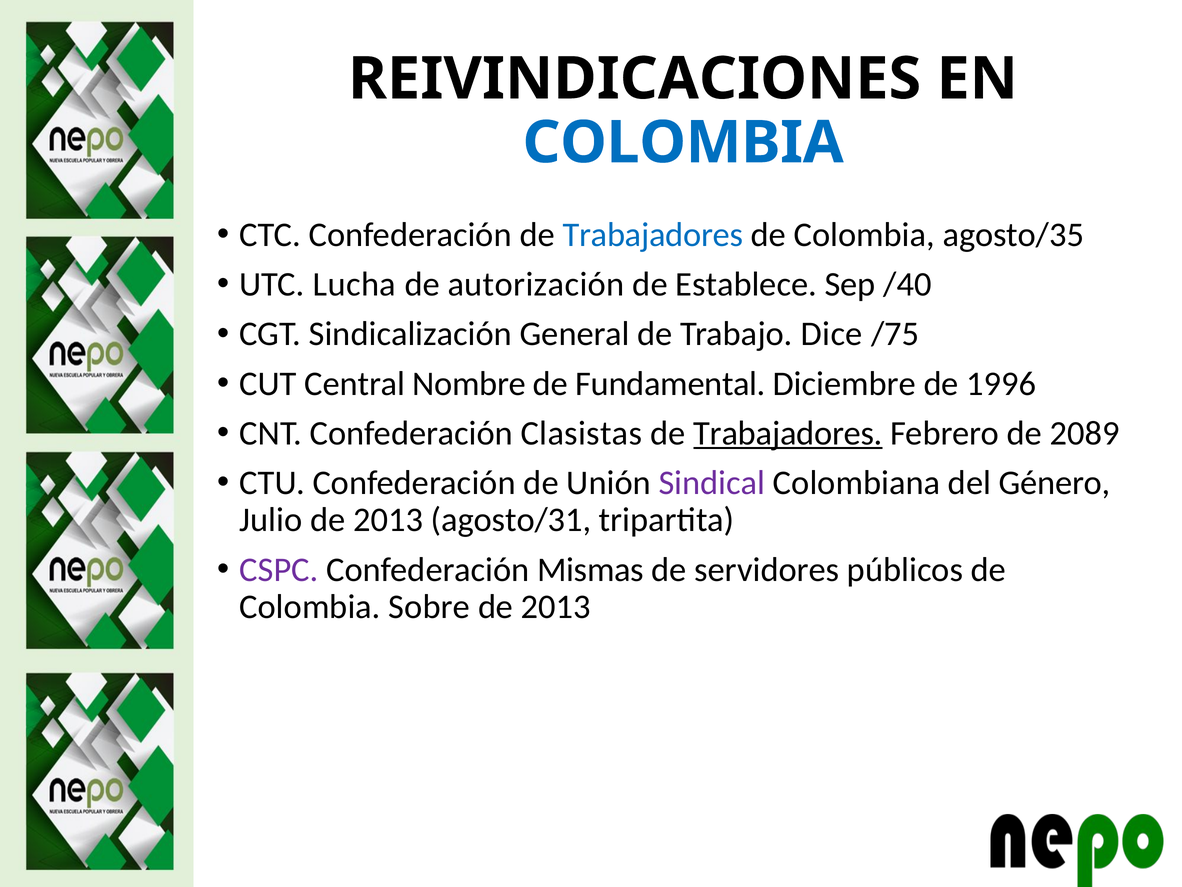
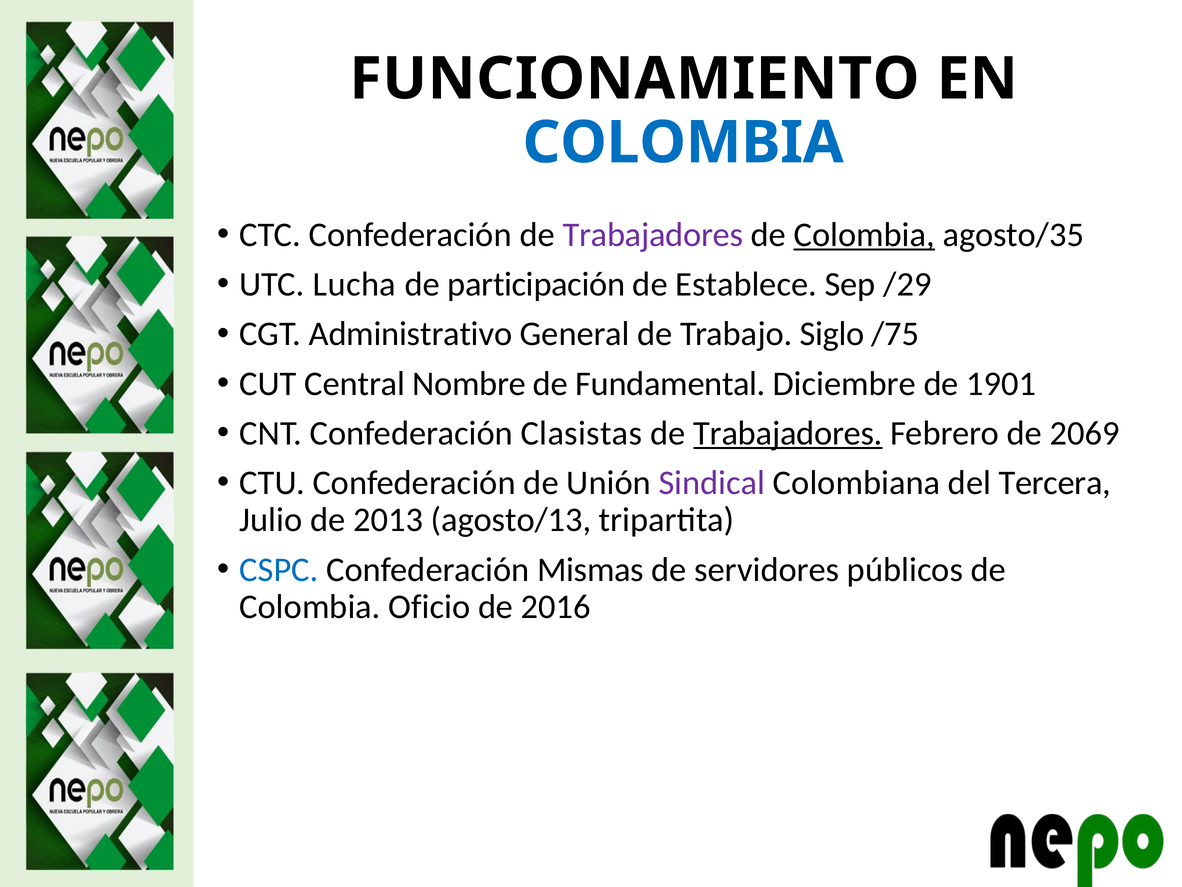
REIVINDICACIONES: REIVINDICACIONES -> FUNCIONAMIENTO
Trabajadores at (653, 235) colour: blue -> purple
Colombia at (864, 235) underline: none -> present
autorización: autorización -> participación
/40: /40 -> /29
Sindicalización: Sindicalización -> Administrativo
Dice: Dice -> Siglo
1996: 1996 -> 1901
2089: 2089 -> 2069
Género: Género -> Tercera
agosto/31: agosto/31 -> agosto/13
CSPC colour: purple -> blue
Sobre: Sobre -> Oficio
2013 at (556, 607): 2013 -> 2016
